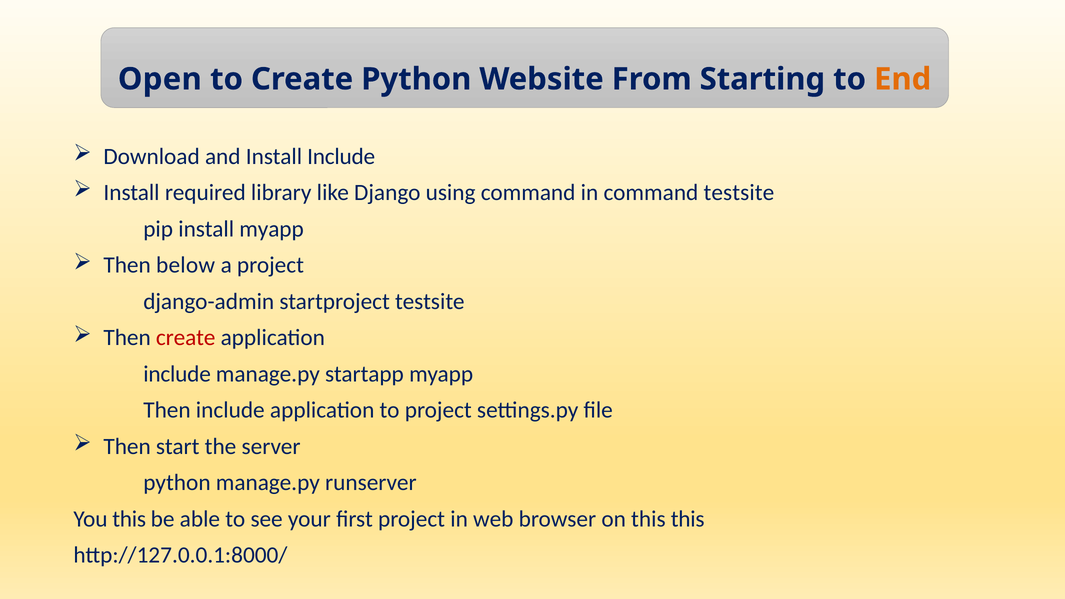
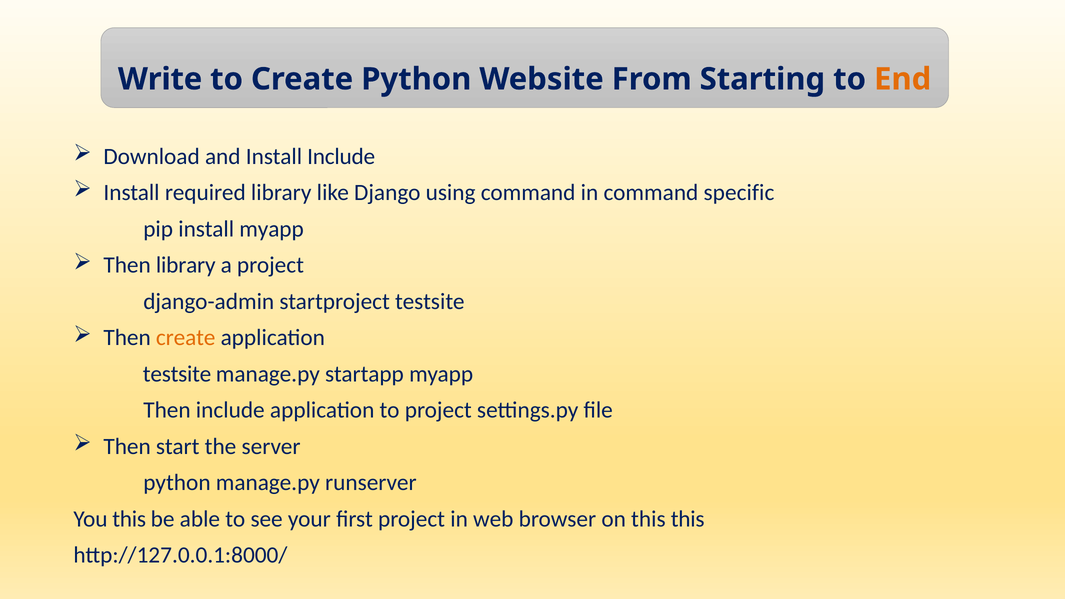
Open: Open -> Write
command testsite: testsite -> specific
Then below: below -> library
create at (186, 338) colour: red -> orange
include at (177, 374): include -> testsite
